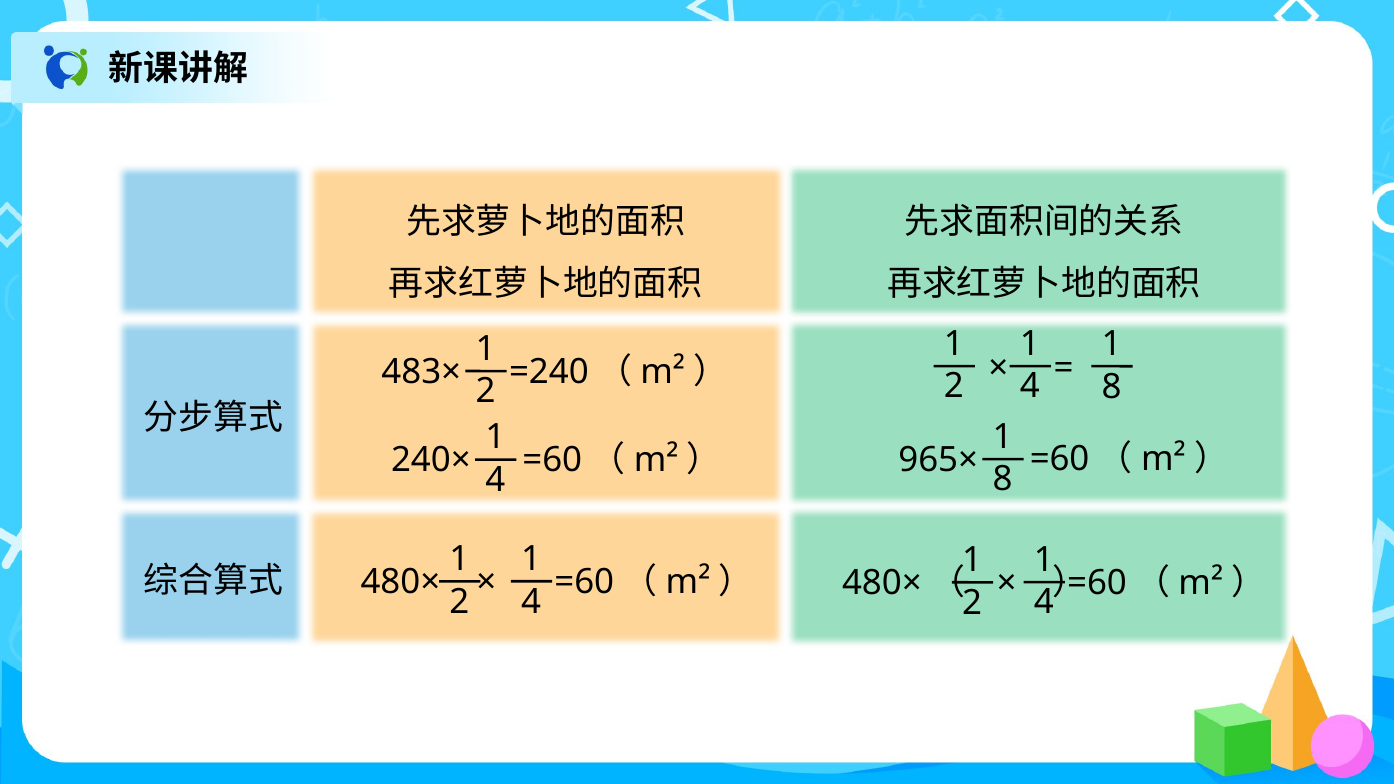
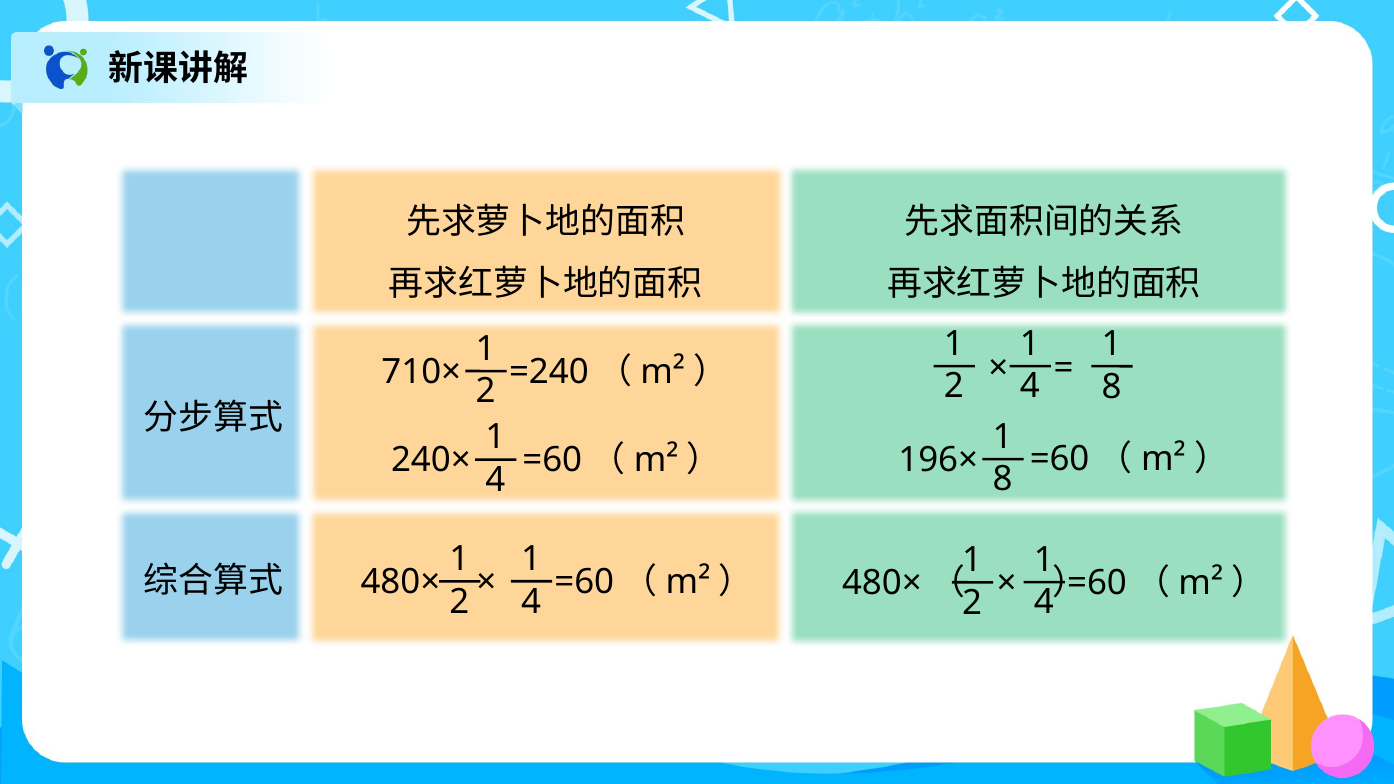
483×: 483× -> 710×
965×: 965× -> 196×
